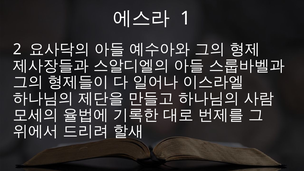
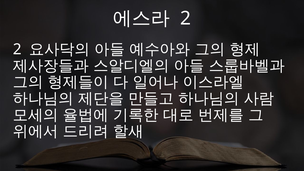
1 at (186, 18): 1 -> 2
